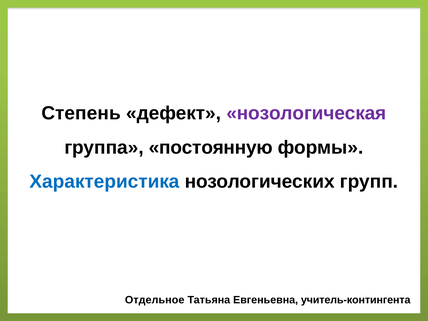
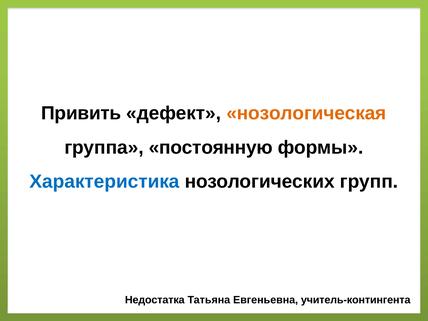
Степень: Степень -> Привить
нозологическая colour: purple -> orange
Отдельное: Отдельное -> Недостатка
